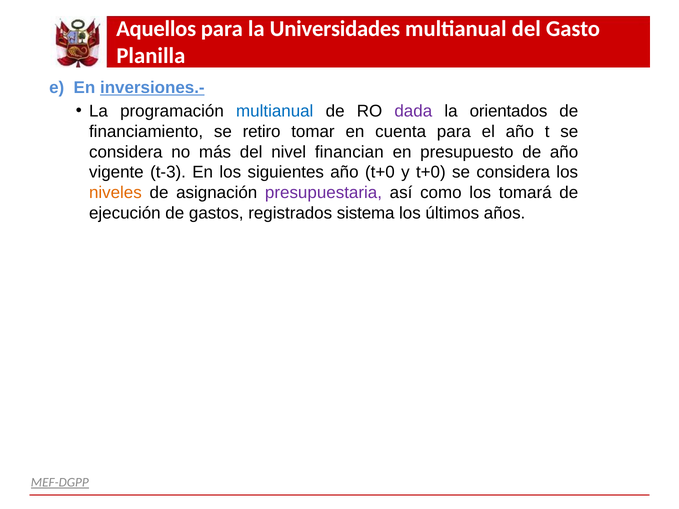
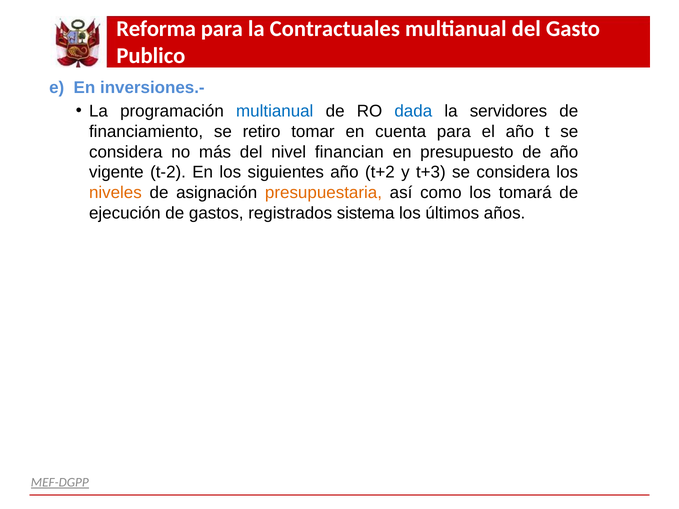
Aquellos: Aquellos -> Reforma
Universidades: Universidades -> Contractuales
Planilla: Planilla -> Publico
inversiones.- underline: present -> none
dada colour: purple -> blue
orientados: orientados -> servidores
t-3: t-3 -> t-2
año t+0: t+0 -> t+2
y t+0: t+0 -> t+3
presupuestaria colour: purple -> orange
